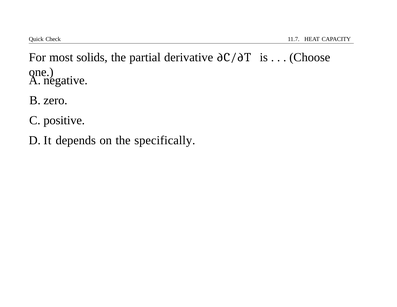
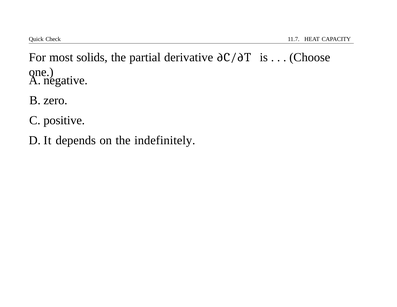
specifically: specifically -> indefinitely
